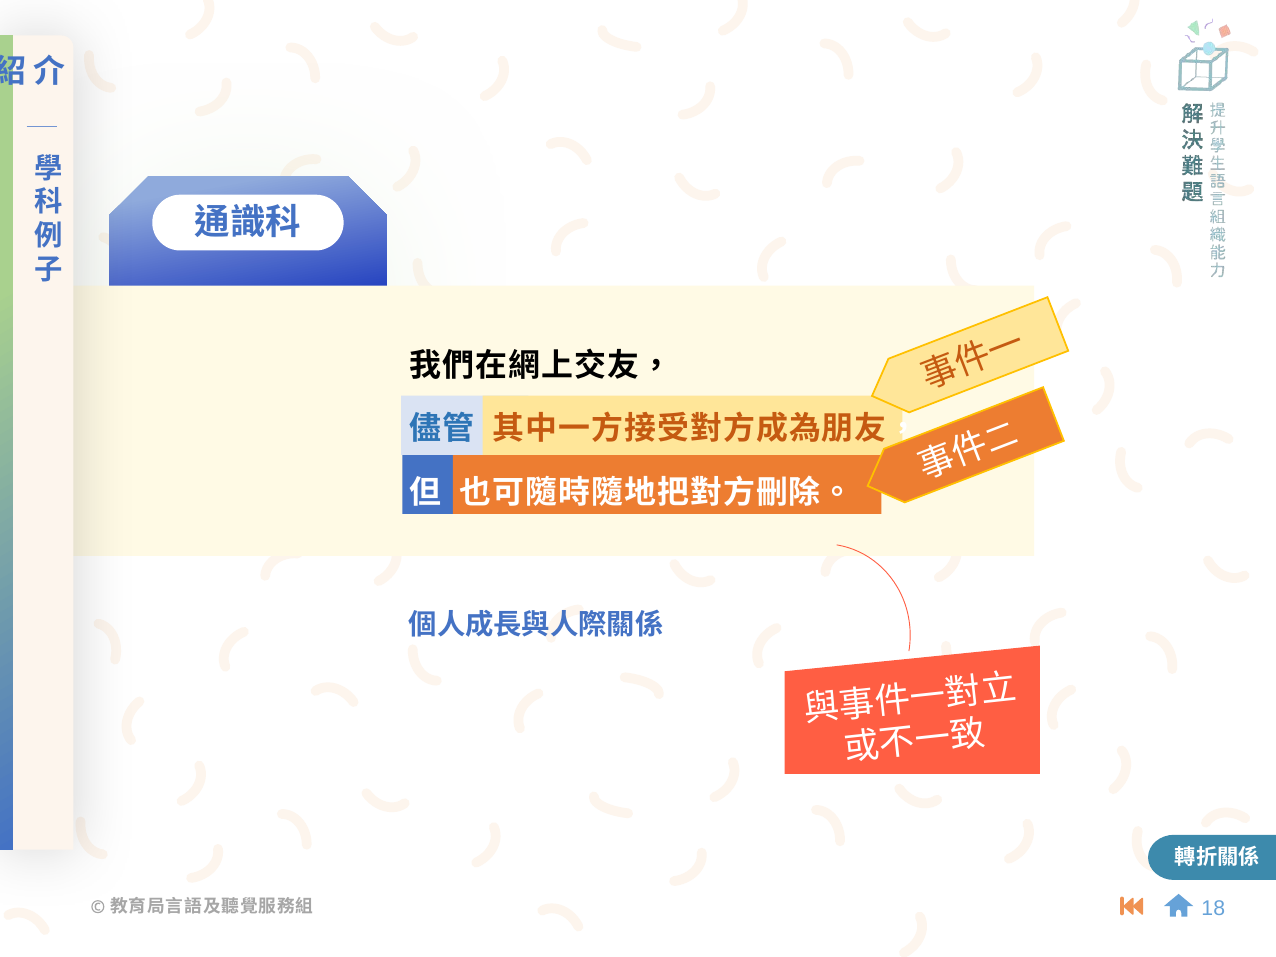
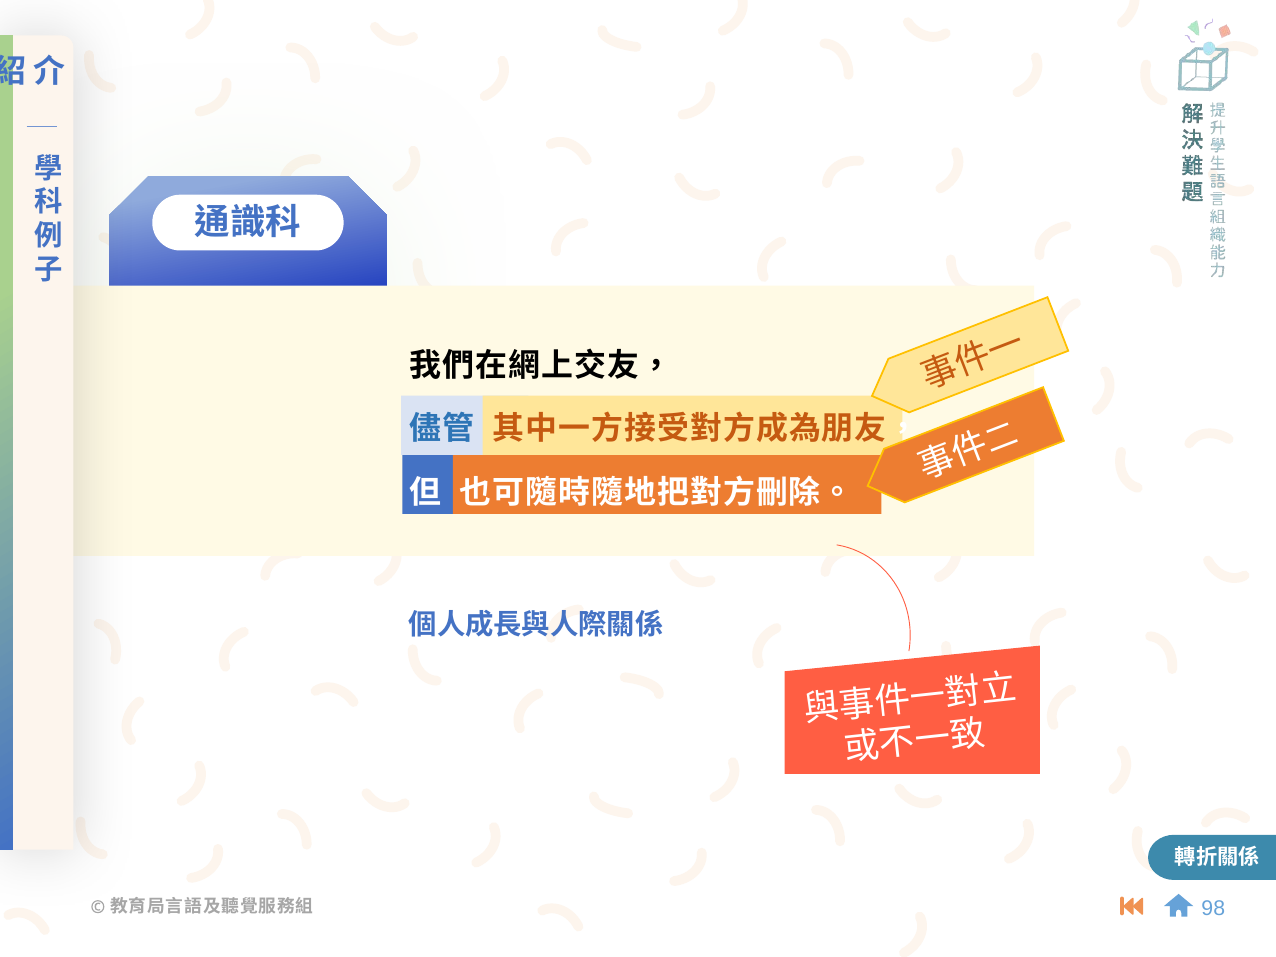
18: 18 -> 98
